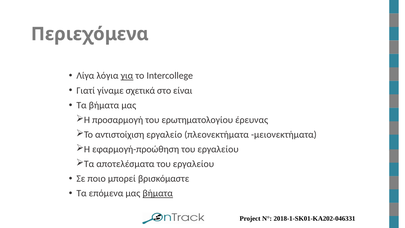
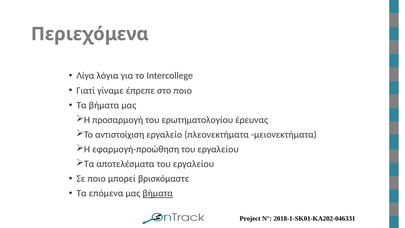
για underline: present -> none
σχετικά: σχετικά -> έπρεπε
στο είναι: είναι -> ποιο
